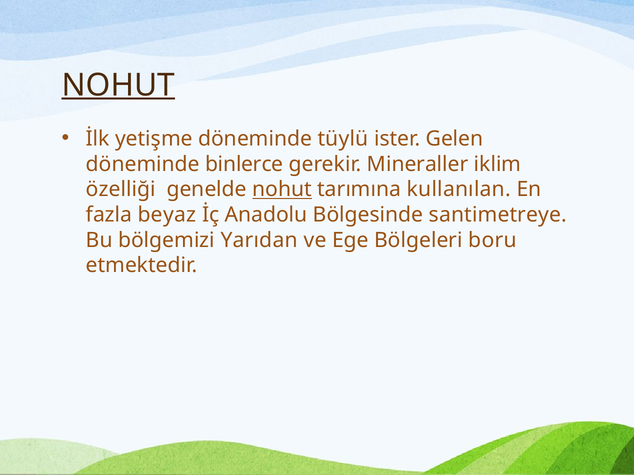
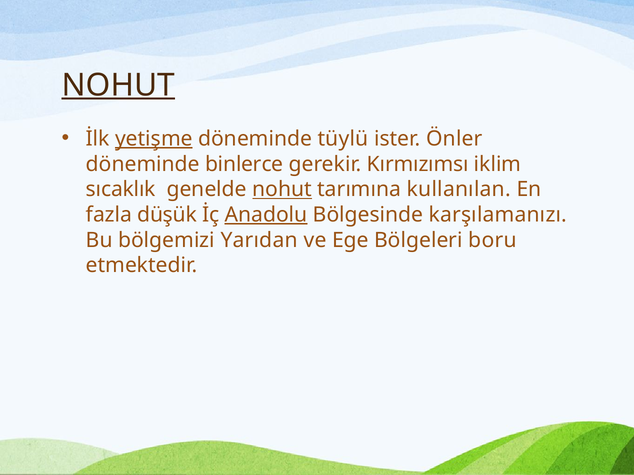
yetişme underline: none -> present
Gelen: Gelen -> Önler
Mineraller: Mineraller -> Kırmızımsı
özelliği: özelliği -> sıcaklık
beyaz: beyaz -> düşük
Anadolu underline: none -> present
santimetreye: santimetreye -> karşılamanızı
